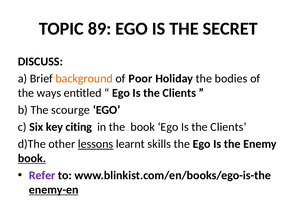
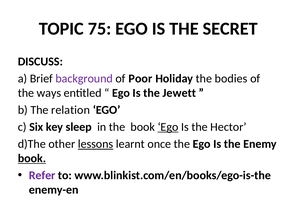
89: 89 -> 75
background colour: orange -> purple
Clients at (179, 93): Clients -> Jewett
scourge: scourge -> relation
citing: citing -> sleep
Ego at (168, 127) underline: none -> present
Clients at (228, 127): Clients -> Hector
skills: skills -> once
enemy-en underline: present -> none
